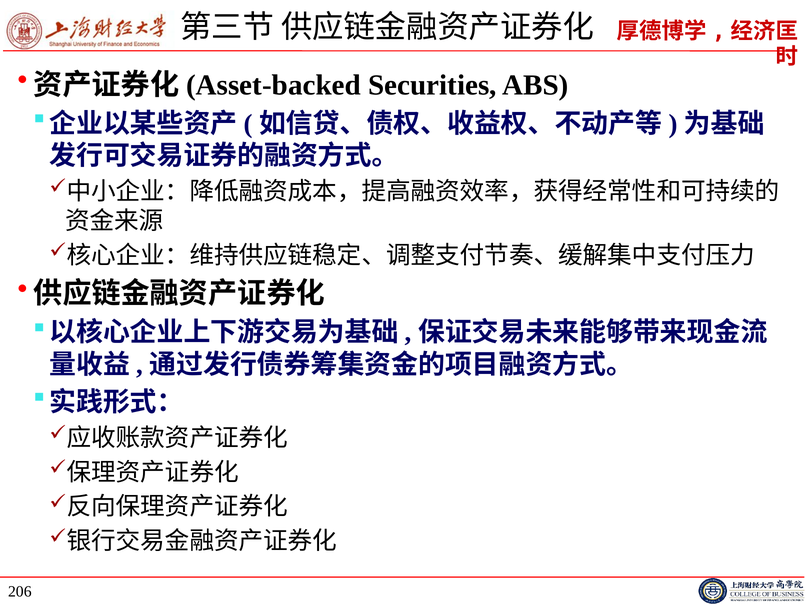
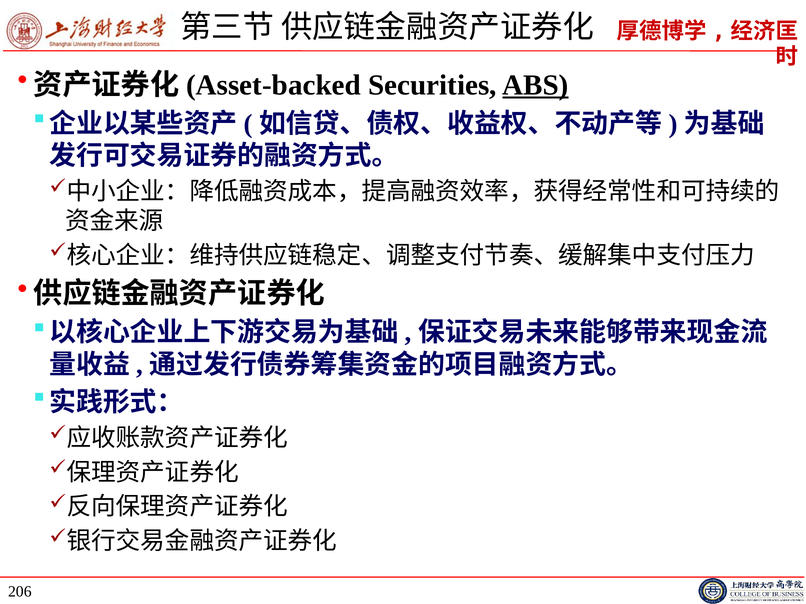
ABS underline: none -> present
